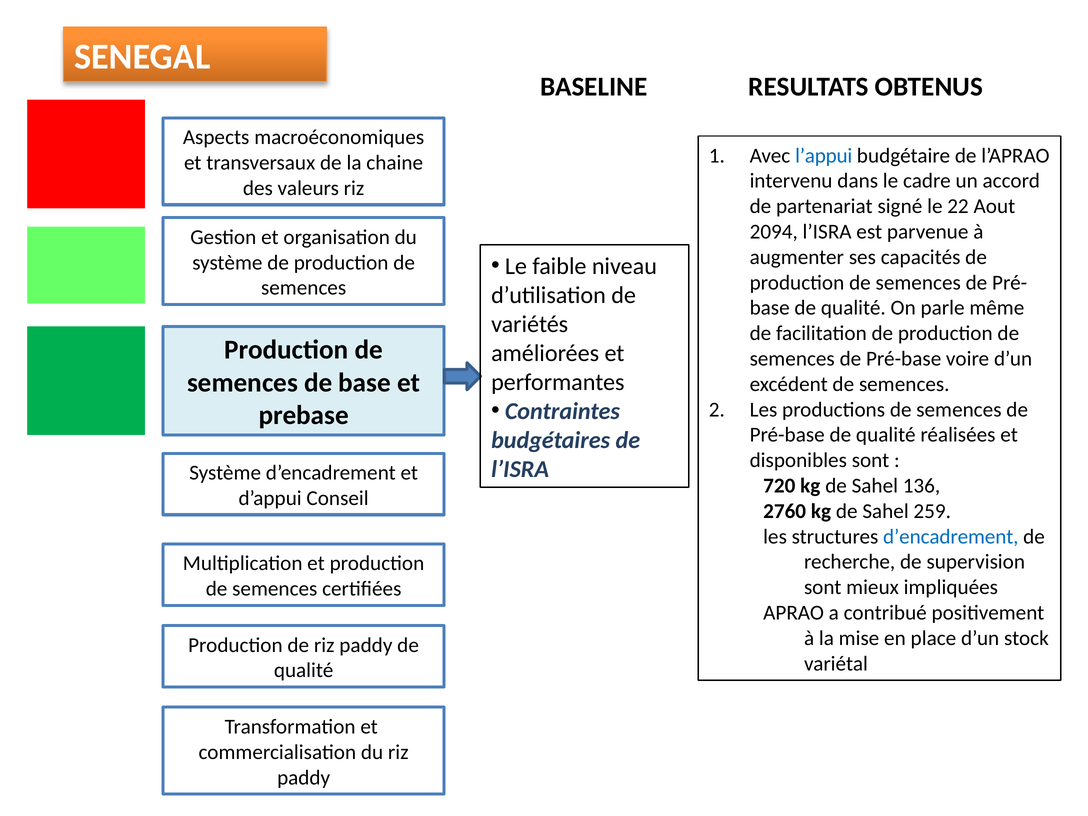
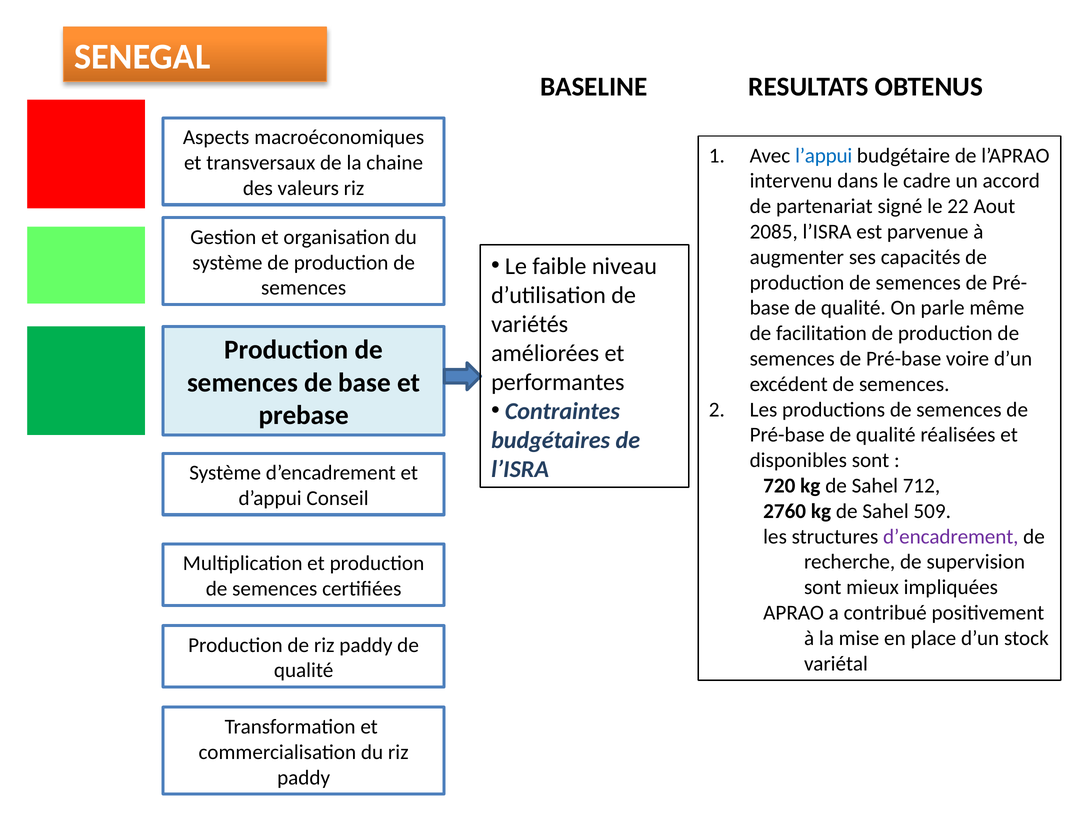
2094: 2094 -> 2085
136: 136 -> 712
259: 259 -> 509
d’encadrement at (951, 537) colour: blue -> purple
